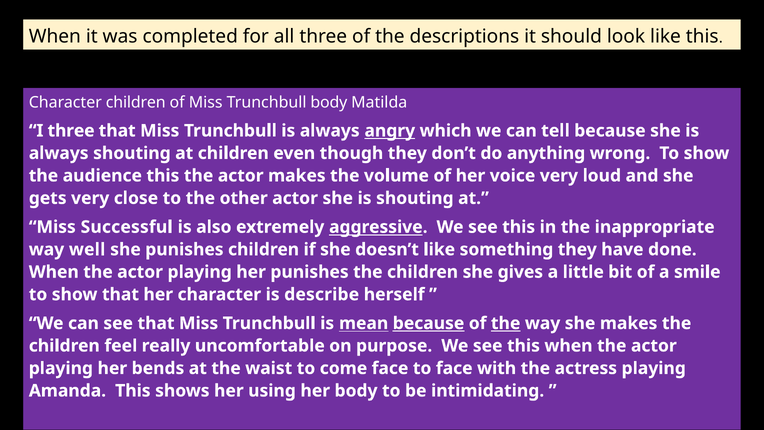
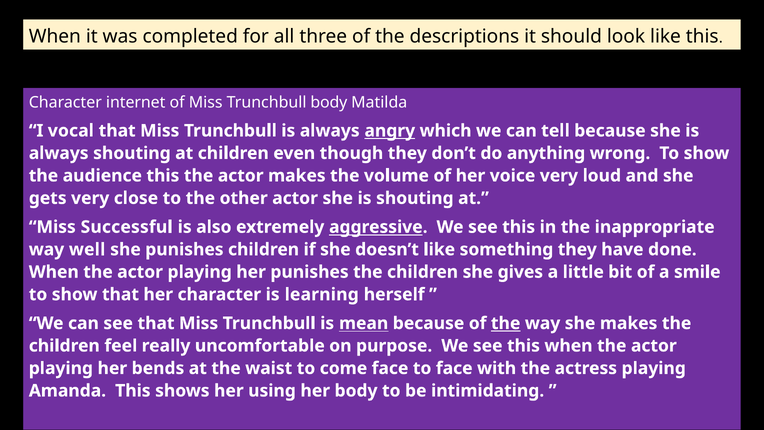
Character children: children -> internet
I three: three -> vocal
describe: describe -> learning
because at (429, 323) underline: present -> none
